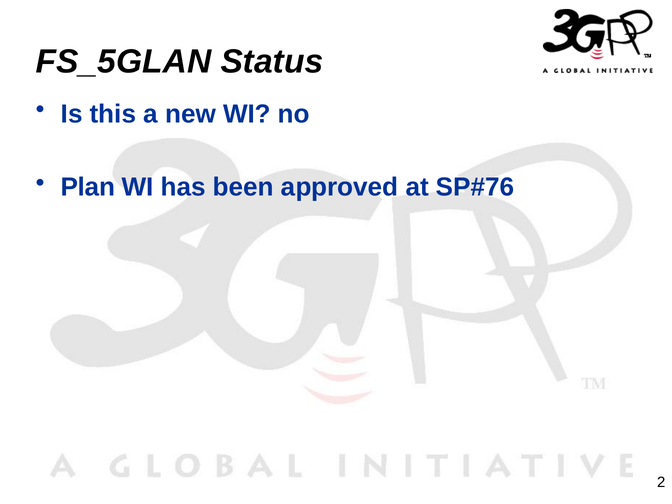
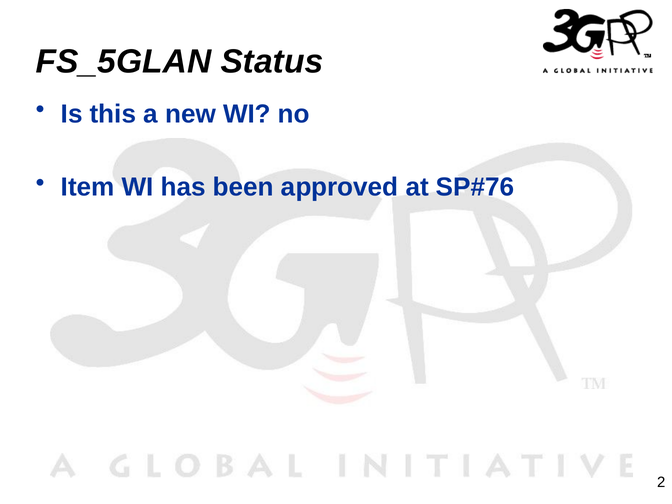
Plan: Plan -> Item
